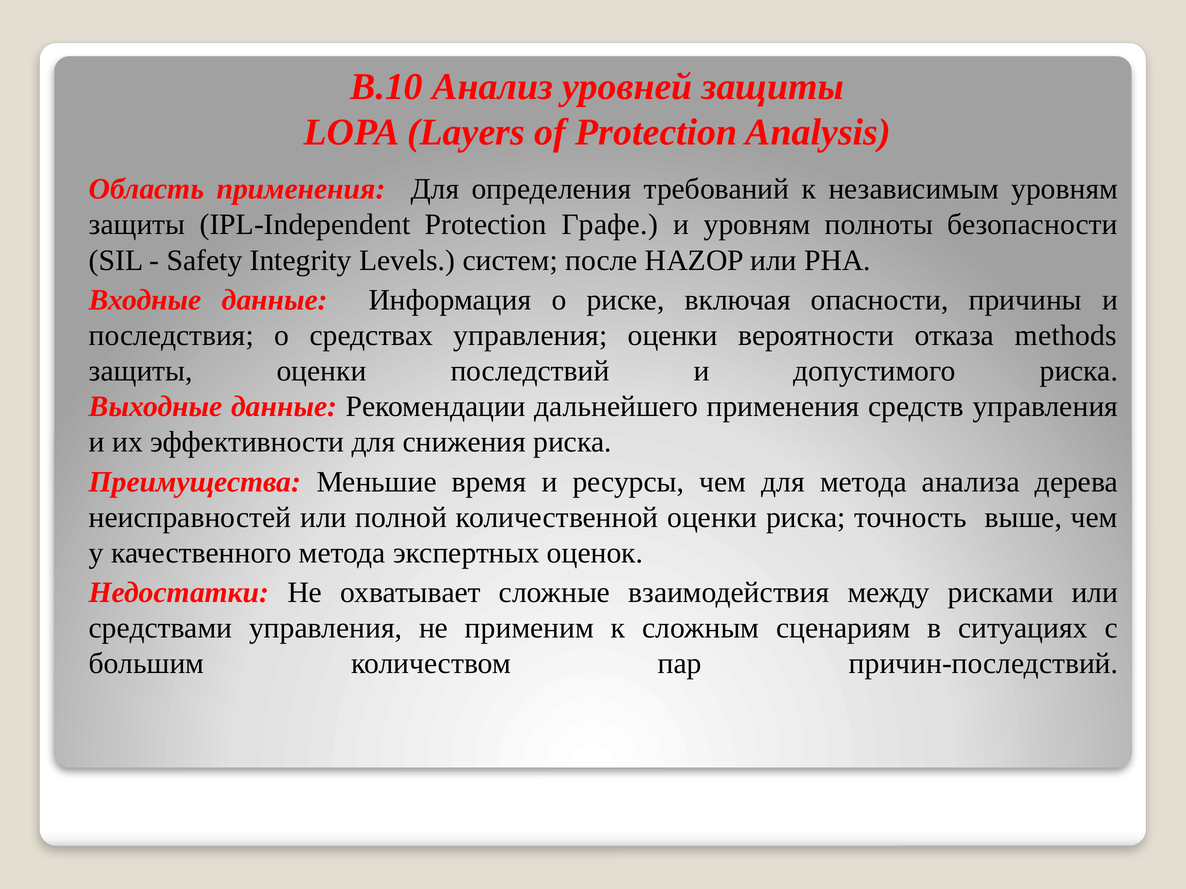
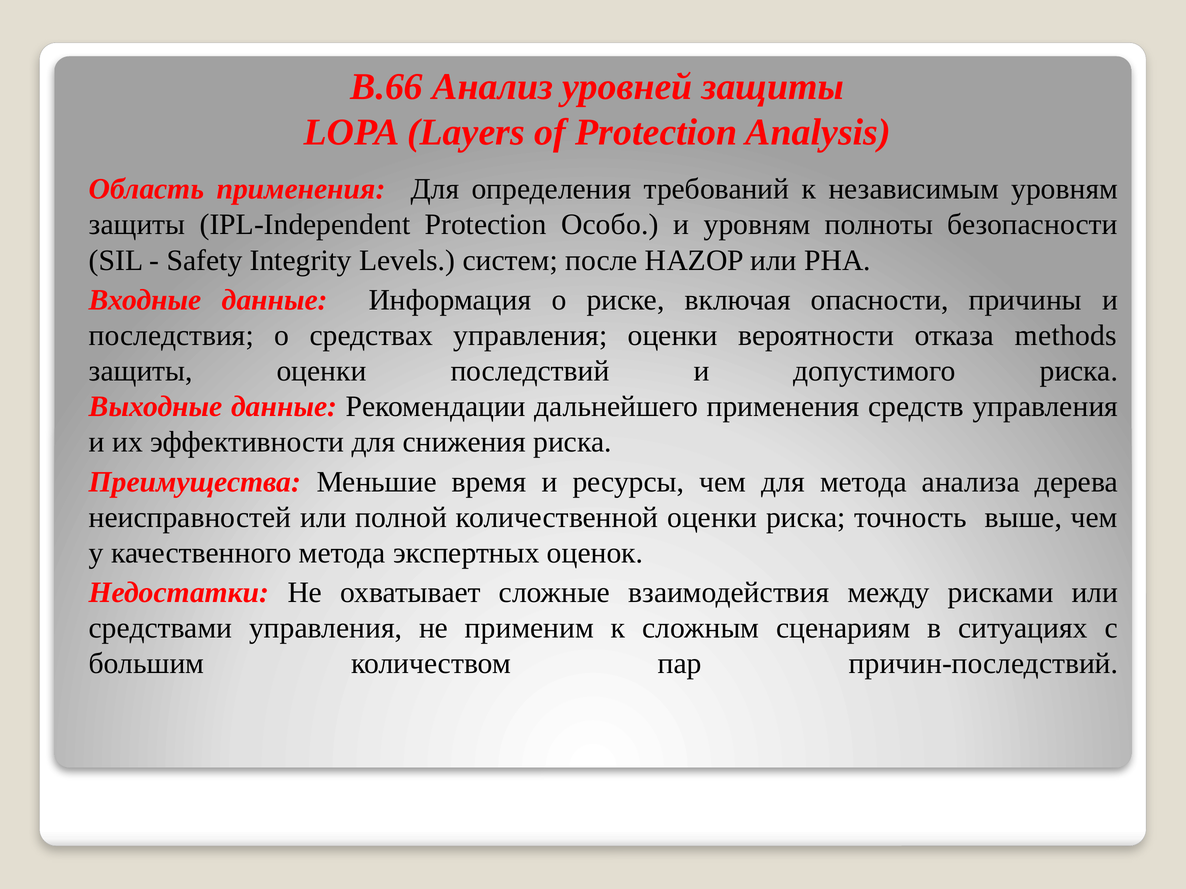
B.10: B.10 -> B.66
Графе: Графе -> Особо
